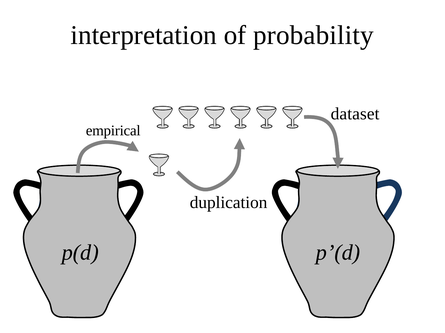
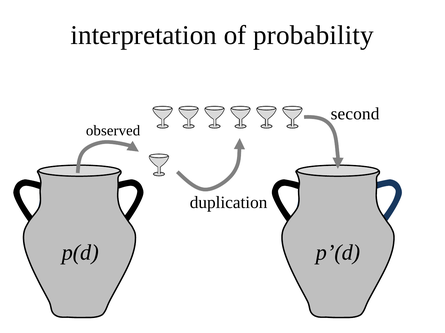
dataset: dataset -> second
empirical: empirical -> observed
